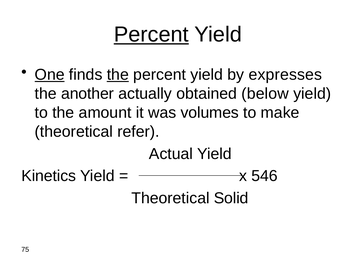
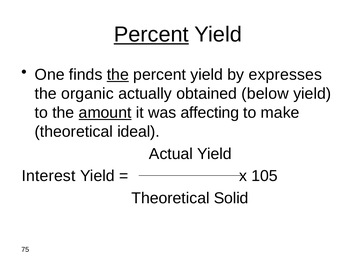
One underline: present -> none
another: another -> organic
amount underline: none -> present
volumes: volumes -> affecting
refer: refer -> ideal
Kinetics: Kinetics -> Interest
546: 546 -> 105
